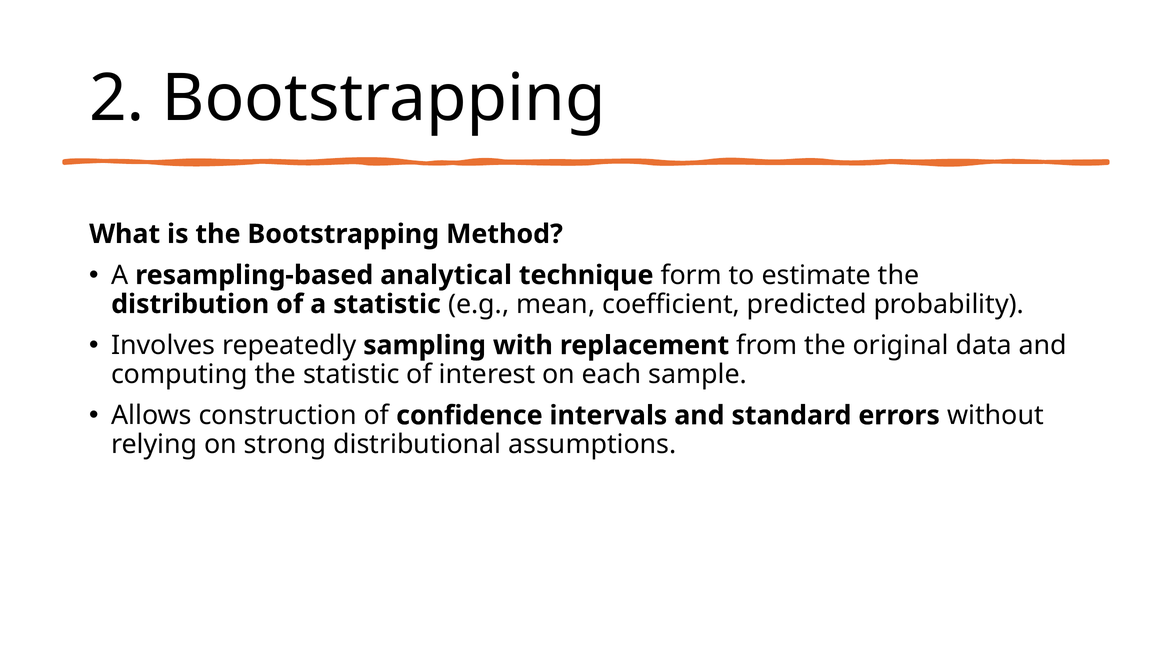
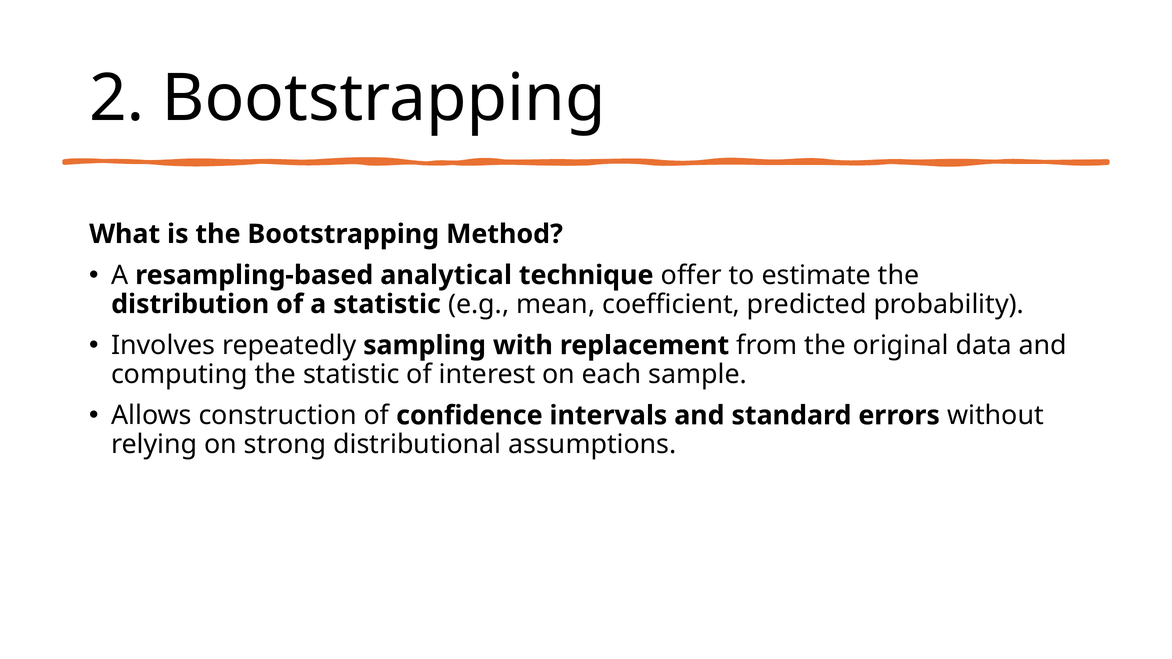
form: form -> offer
